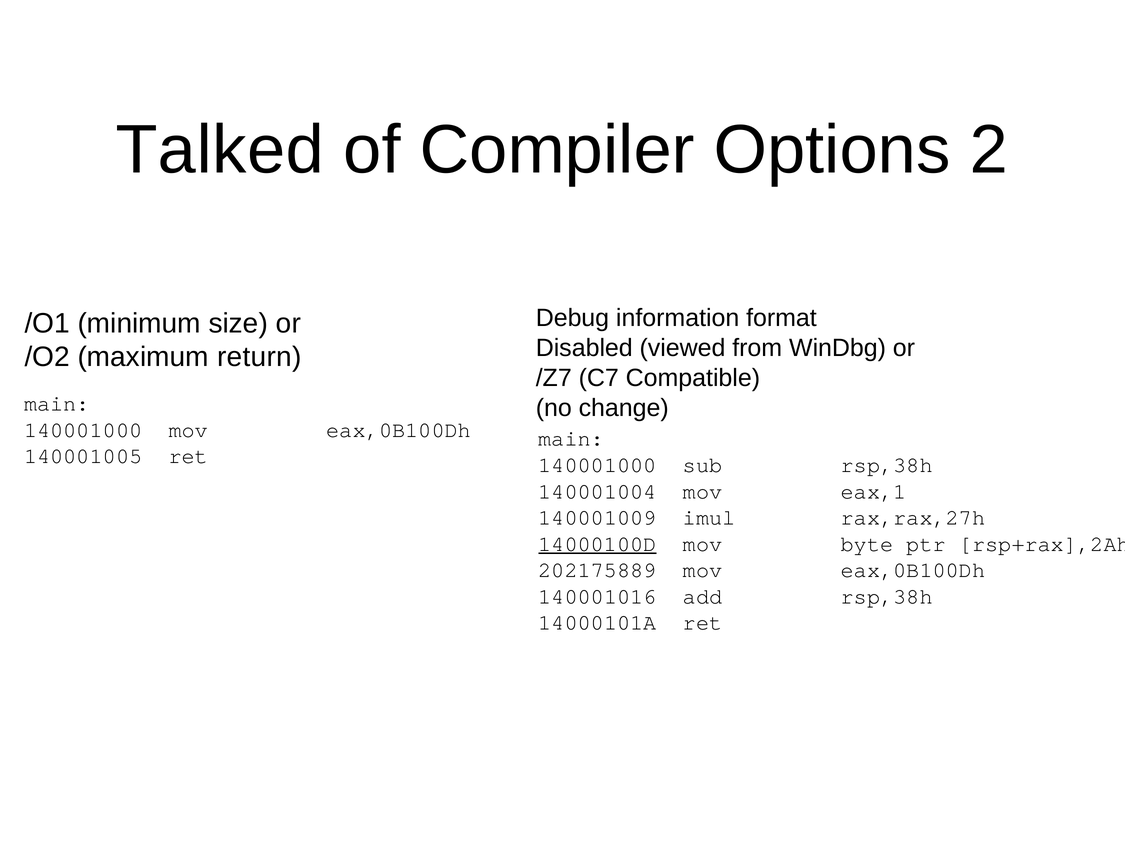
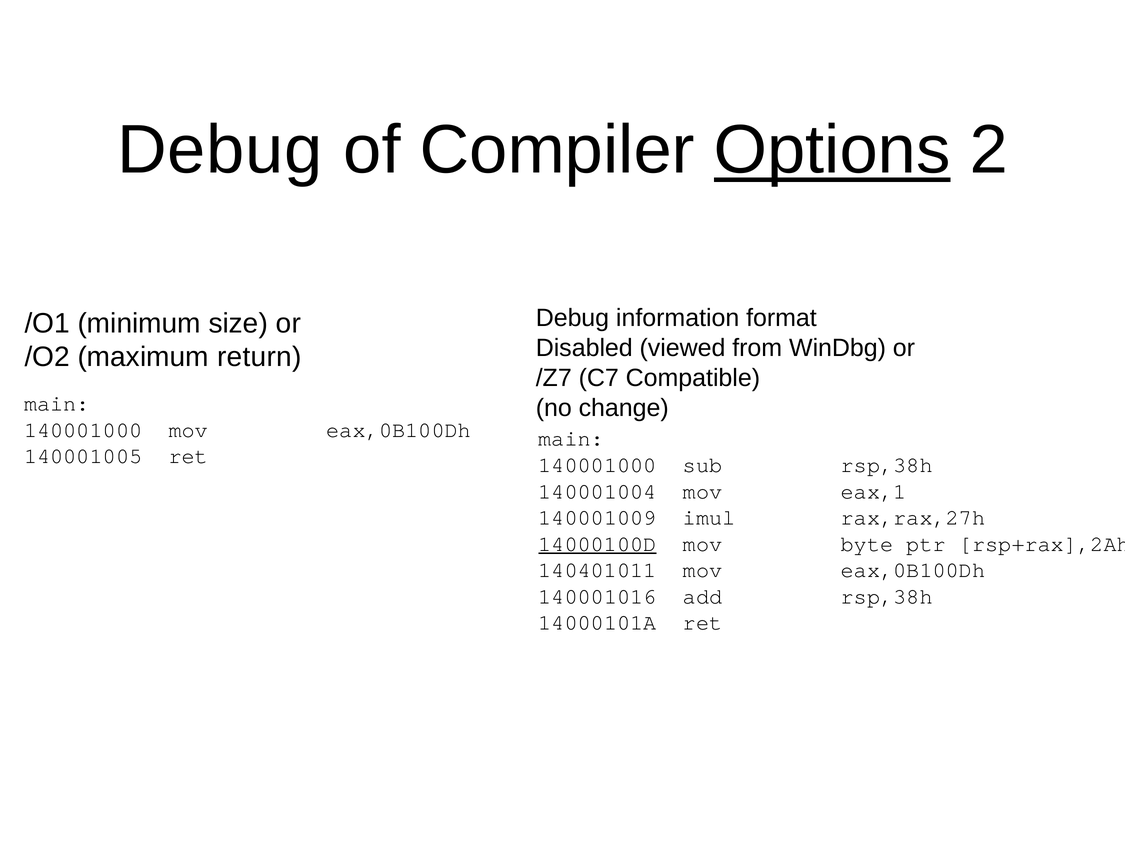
Talked at (220, 150): Talked -> Debug
Options underline: none -> present
202175889: 202175889 -> 140401011
